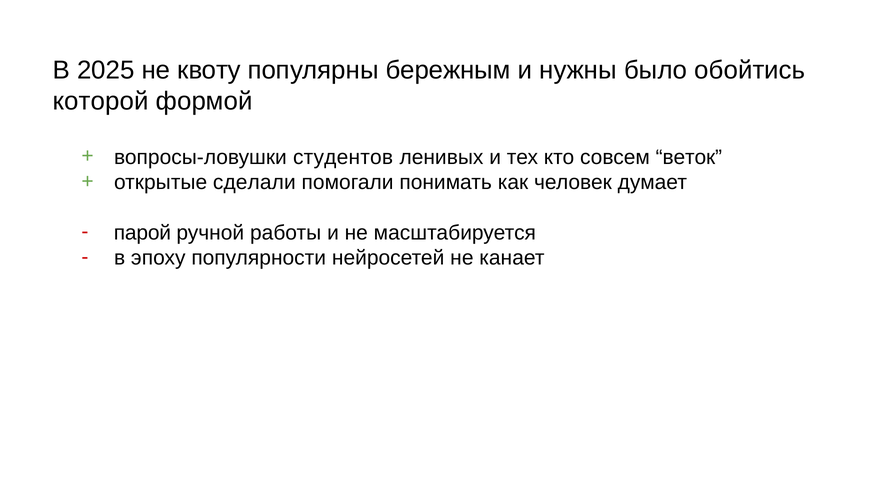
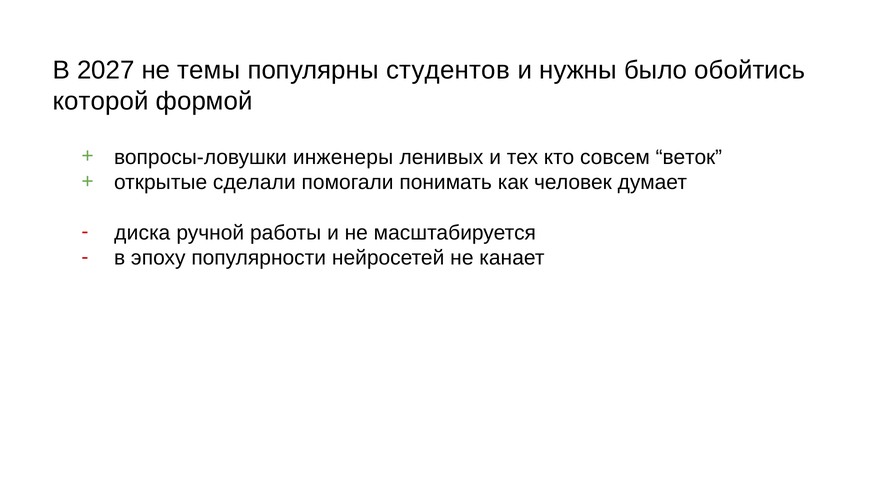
2025: 2025 -> 2027
квоту: квоту -> темы
бережным: бережным -> студентов
студентов: студентов -> инженеры
парой: парой -> диска
